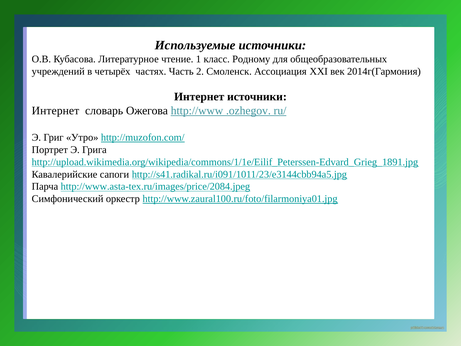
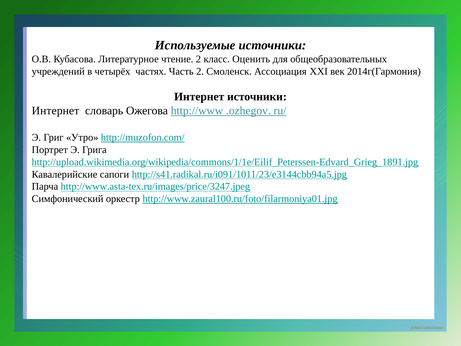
чтение 1: 1 -> 2
Родному: Родному -> Оценить
http://www.asta-tex.ru/images/price/2084.jpeg: http://www.asta-tex.ru/images/price/2084.jpeg -> http://www.asta-tex.ru/images/price/3247.jpeg
